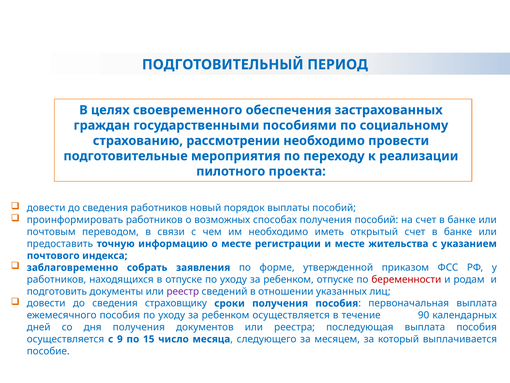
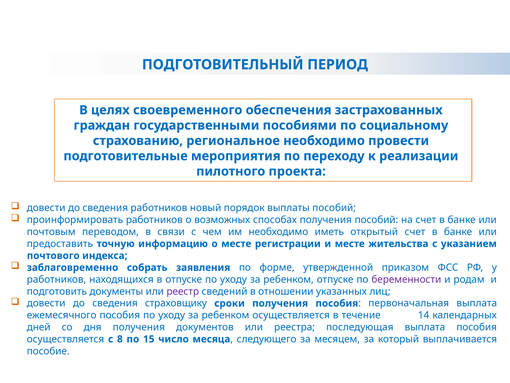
рассмотрении: рассмотрении -> региональное
беременности colour: red -> purple
90: 90 -> 14
9: 9 -> 8
